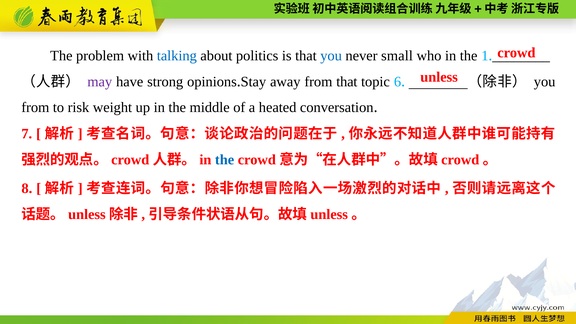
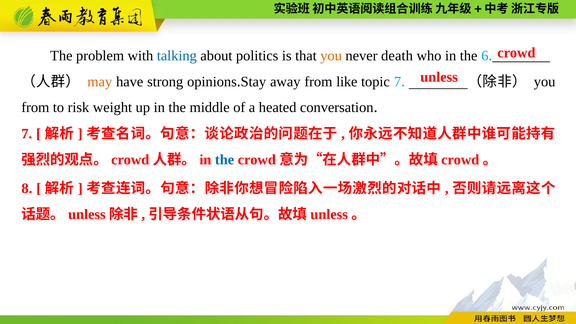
you at (331, 56) colour: blue -> orange
small: small -> death
1: 1 -> 6
may colour: purple -> orange
from that: that -> like
topic 6: 6 -> 7
